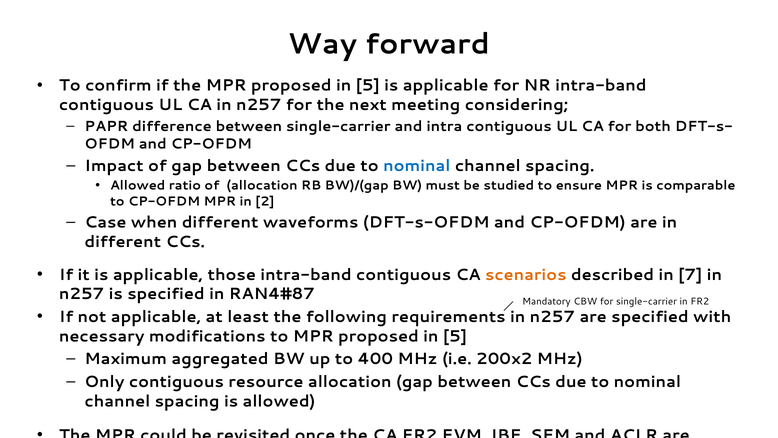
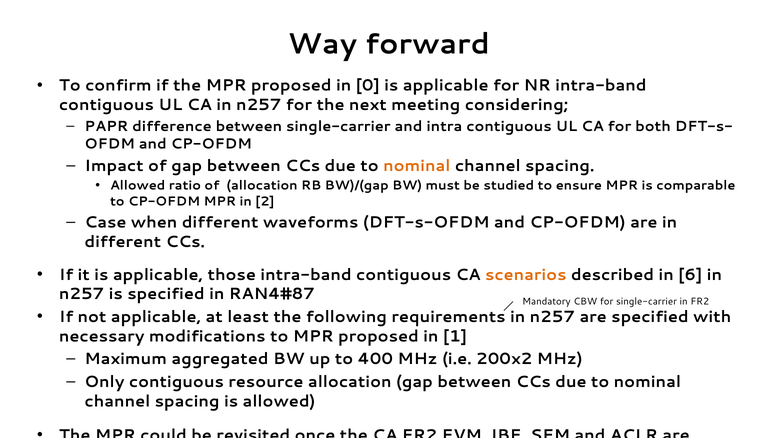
5 at (368, 86): 5 -> 0
nominal at (417, 166) colour: blue -> orange
7: 7 -> 6
5 at (455, 336): 5 -> 1
